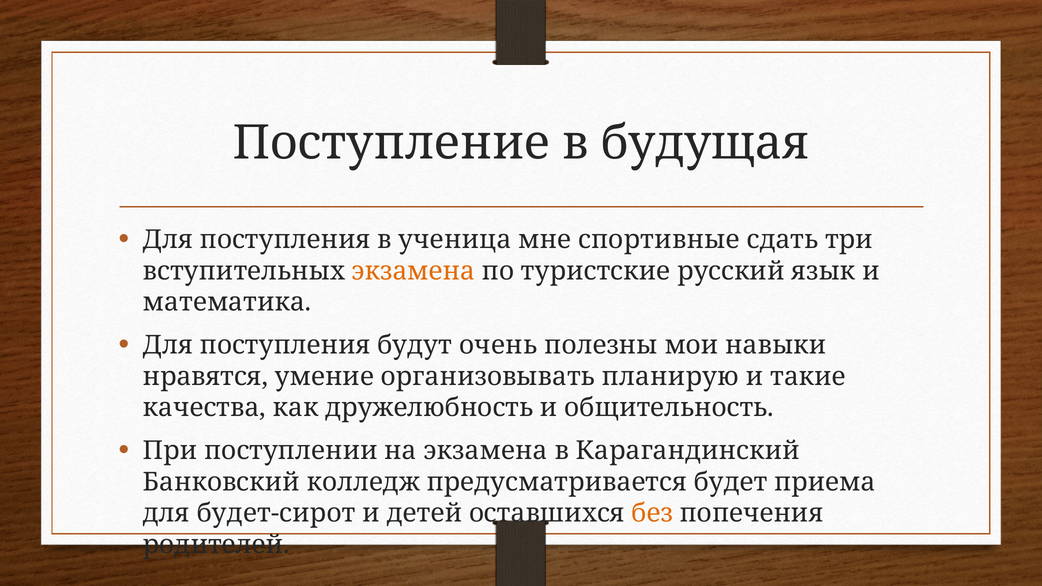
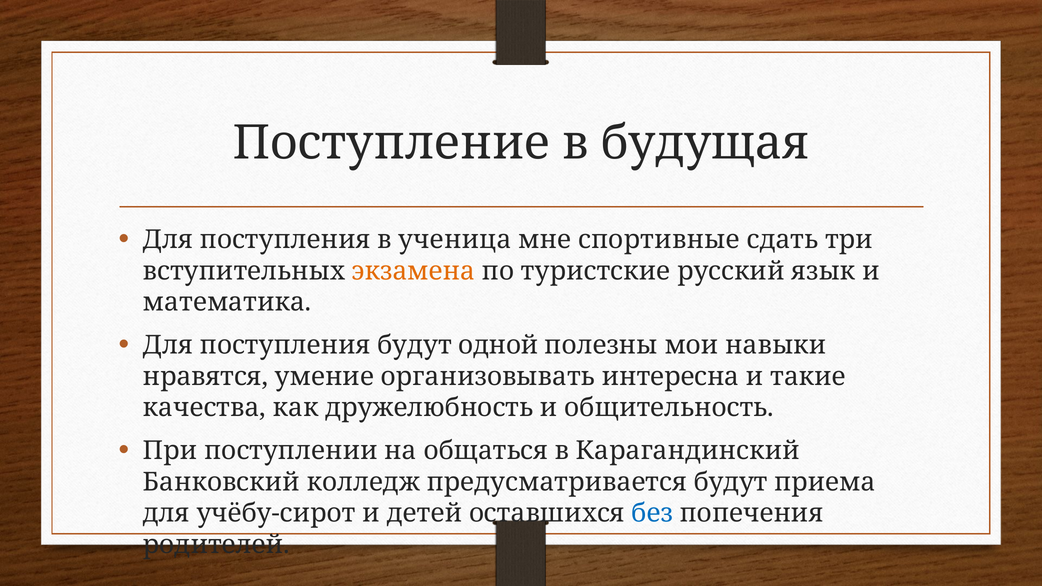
очень: очень -> одной
планирую: планирую -> интересна
на экзамена: экзамена -> общаться
предусматривается будет: будет -> будут
будет-сирот: будет-сирот -> учёбу-сирот
без colour: orange -> blue
